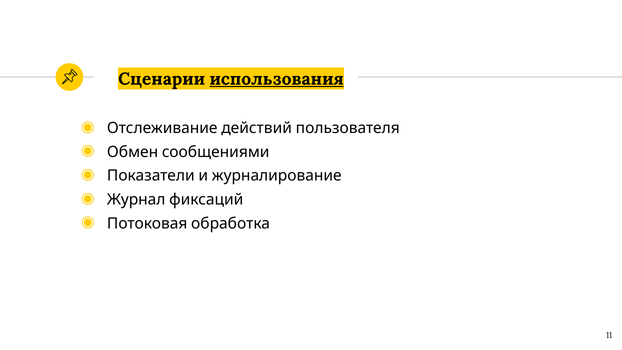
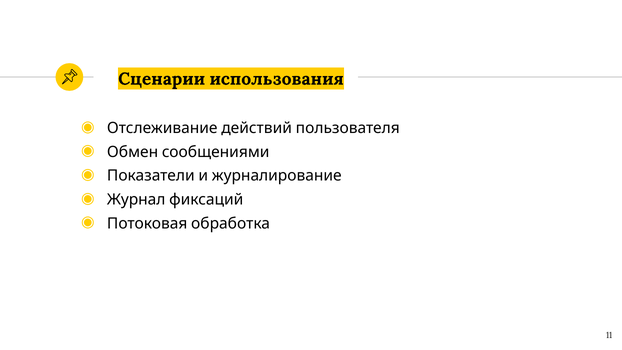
использования underline: present -> none
